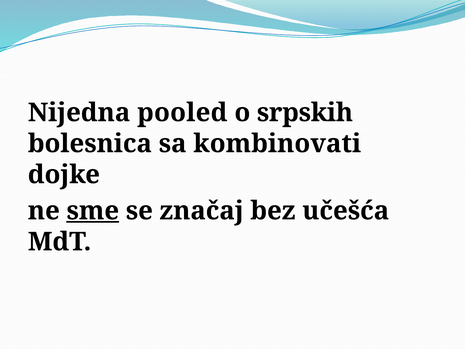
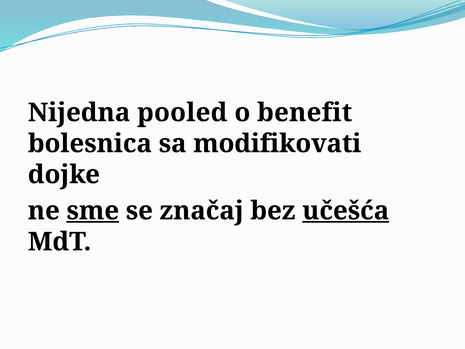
srpskih: srpskih -> benefit
kombinovati: kombinovati -> modifikovati
učešća underline: none -> present
